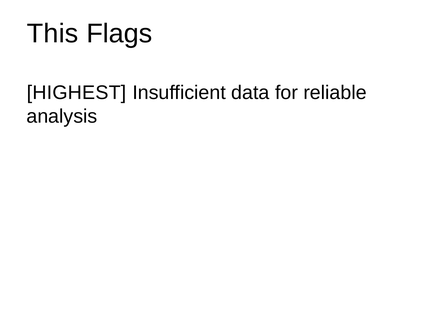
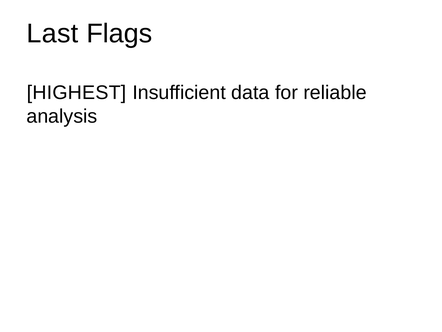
This: This -> Last
